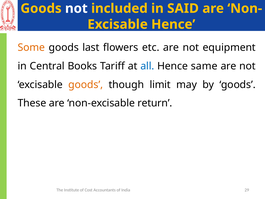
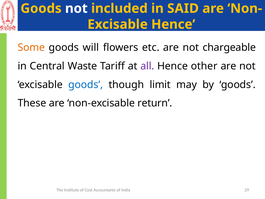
last: last -> will
equipment: equipment -> chargeable
Books: Books -> Waste
all colour: blue -> purple
same: same -> other
goods at (86, 85) colour: orange -> blue
